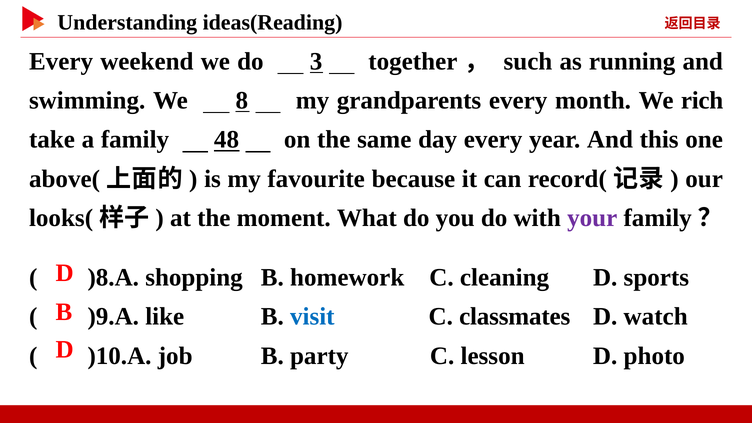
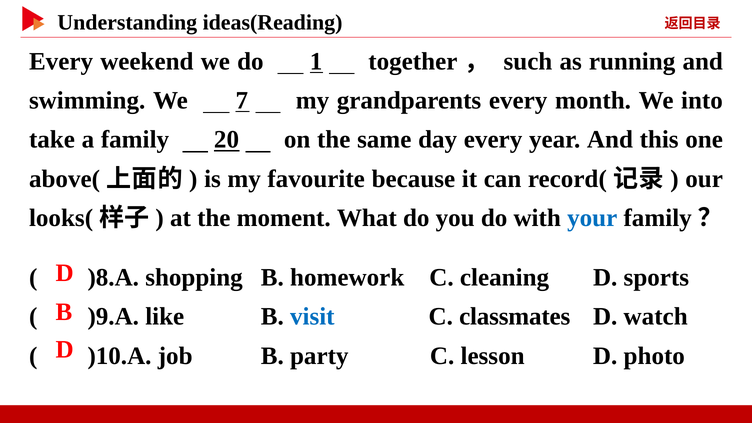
3: 3 -> 1
8: 8 -> 7
rich: rich -> into
48: 48 -> 20
your colour: purple -> blue
